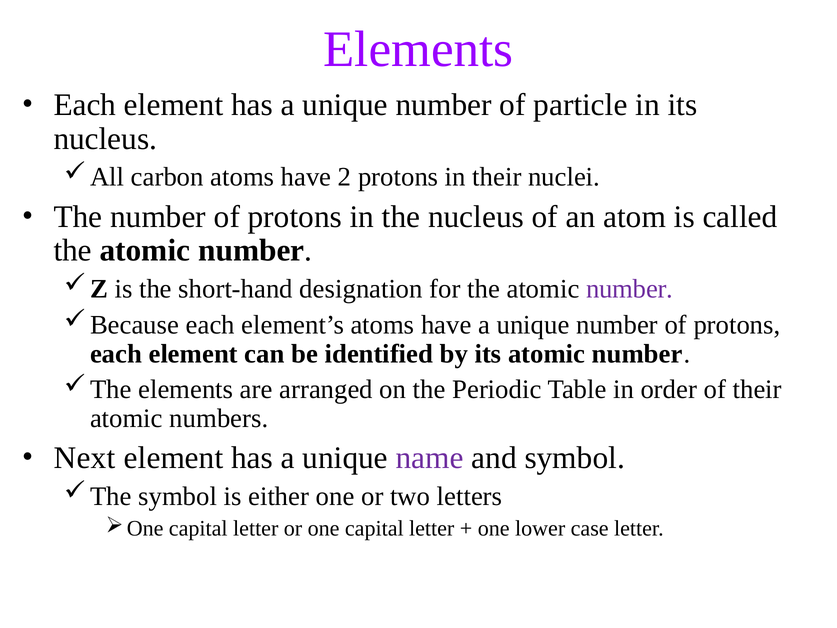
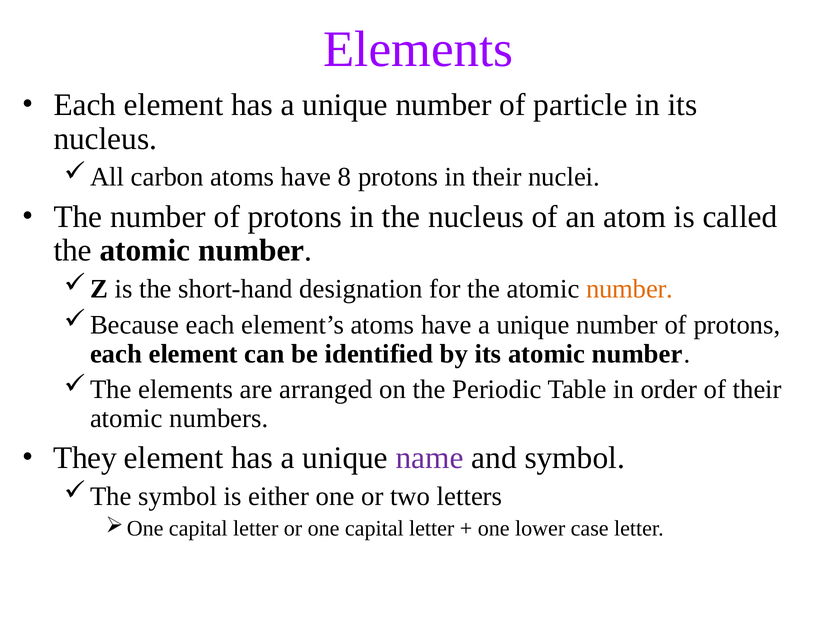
2: 2 -> 8
number at (630, 289) colour: purple -> orange
Next: Next -> They
